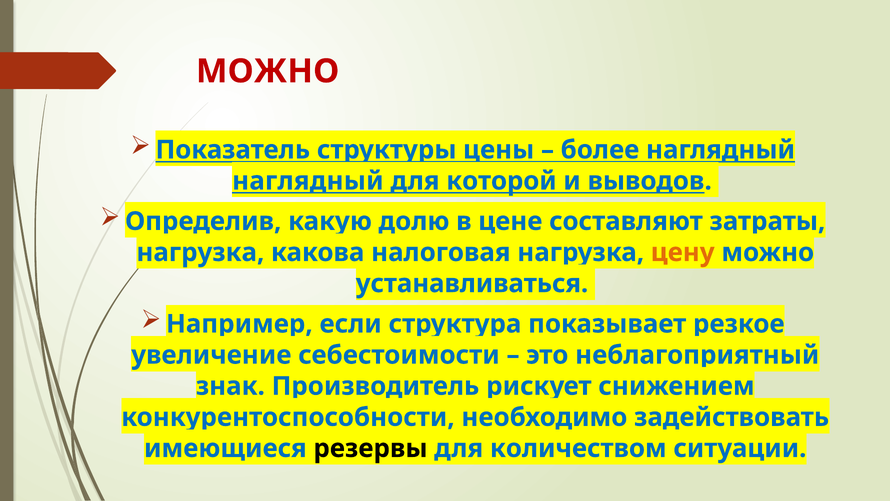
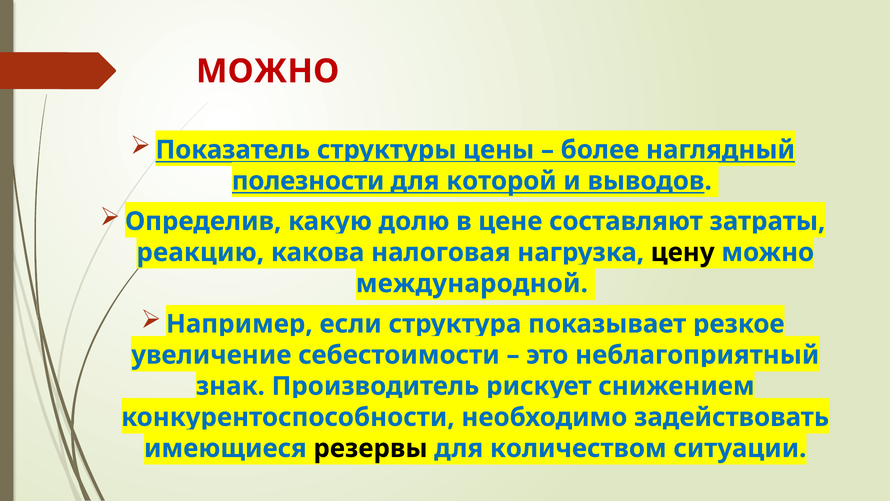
наглядный at (308, 181): наглядный -> полезности
нагрузка at (200, 252): нагрузка -> реакцию
цену colour: orange -> black
устанавливаться: устанавливаться -> международной
